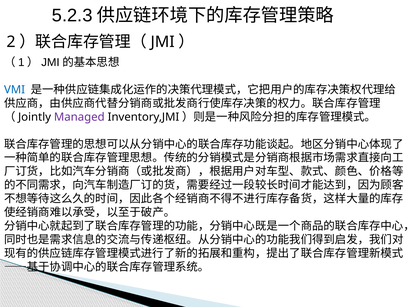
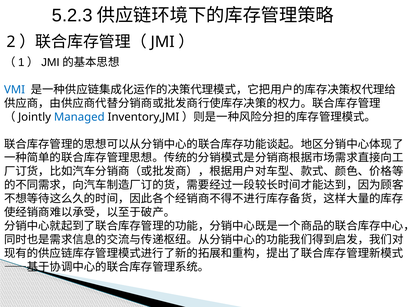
Managed colour: purple -> blue
